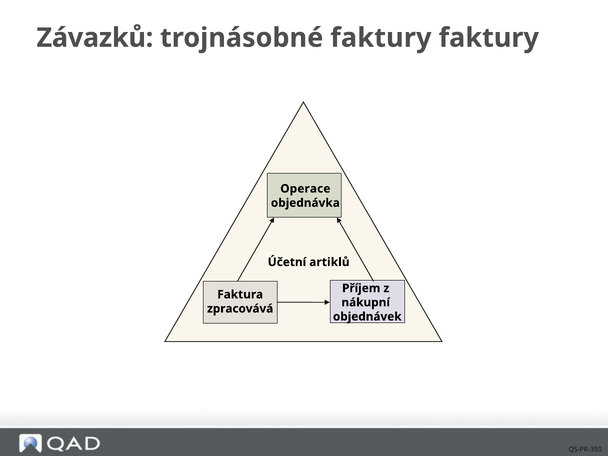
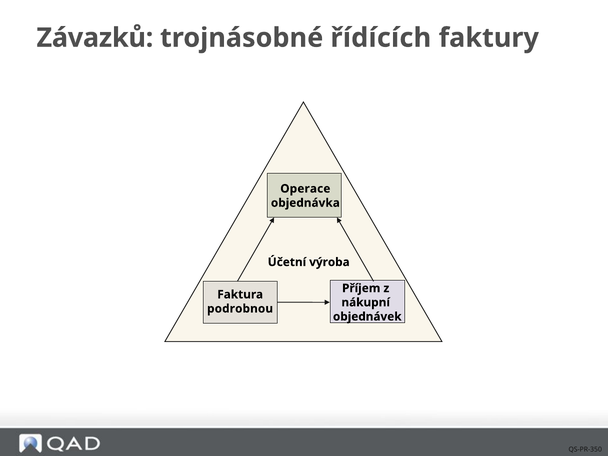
trojnásobné faktury: faktury -> řídících
artiklů: artiklů -> výroba
zpracovává: zpracovává -> podrobnou
